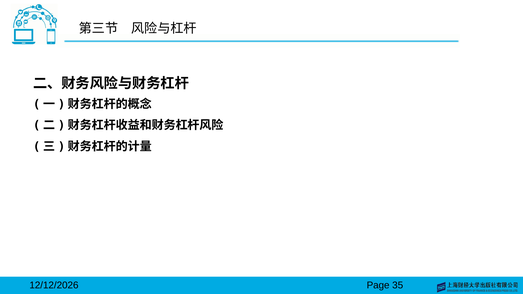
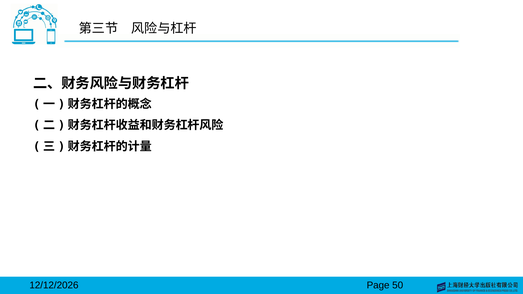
35: 35 -> 50
